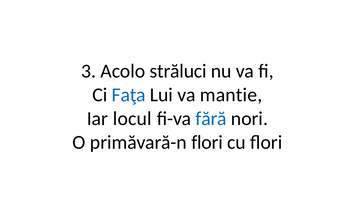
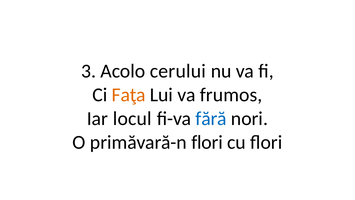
străluci: străluci -> cerului
Faţa colour: blue -> orange
mantie: mantie -> frumos
